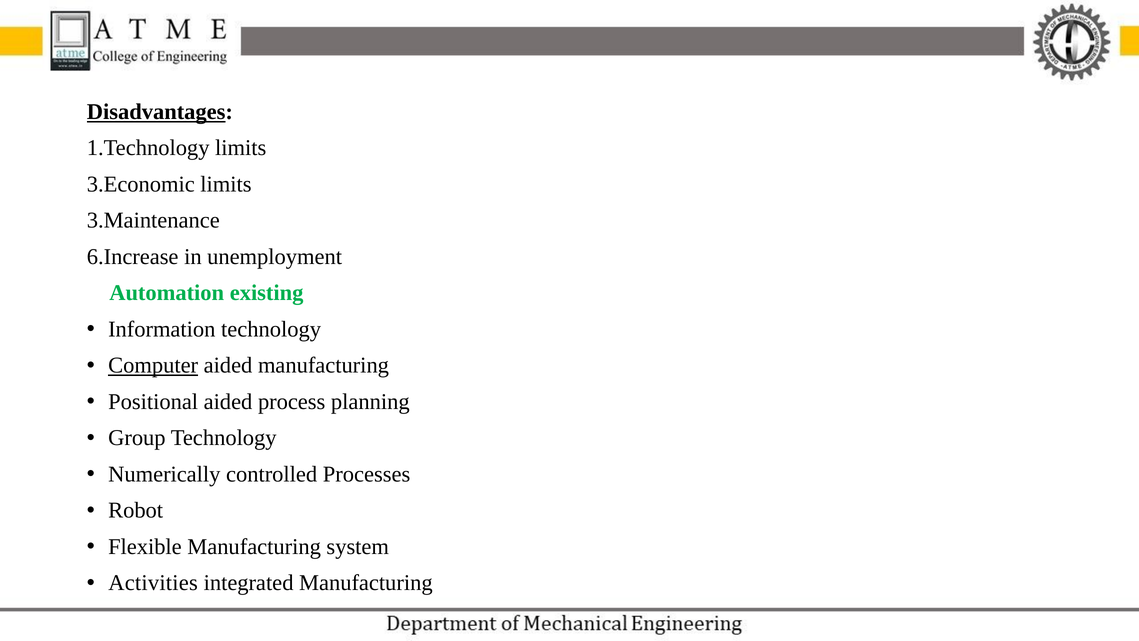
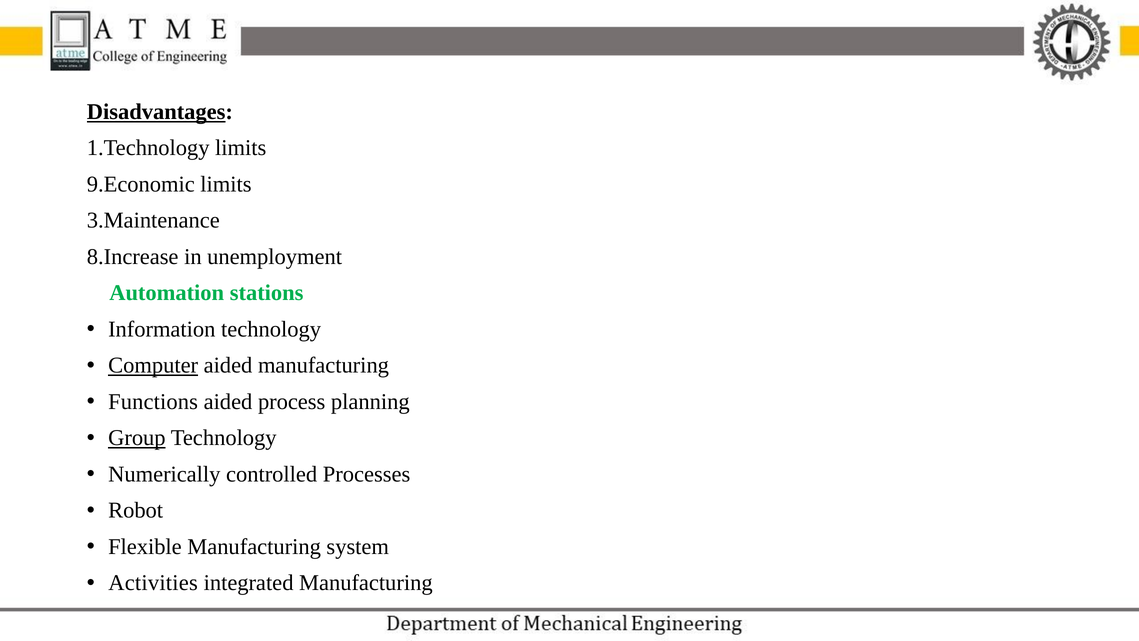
3.Economic: 3.Economic -> 9.Economic
6.Increase: 6.Increase -> 8.Increase
existing: existing -> stations
Positional: Positional -> Functions
Group underline: none -> present
